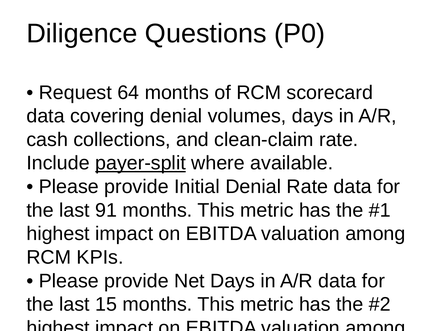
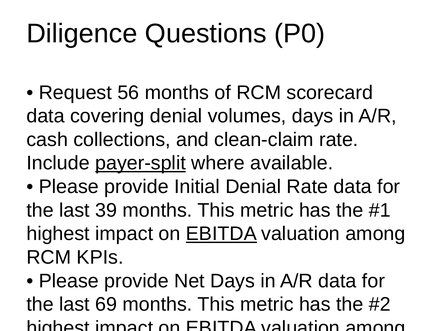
64: 64 -> 56
91: 91 -> 39
EBITDA at (221, 234) underline: none -> present
15: 15 -> 69
